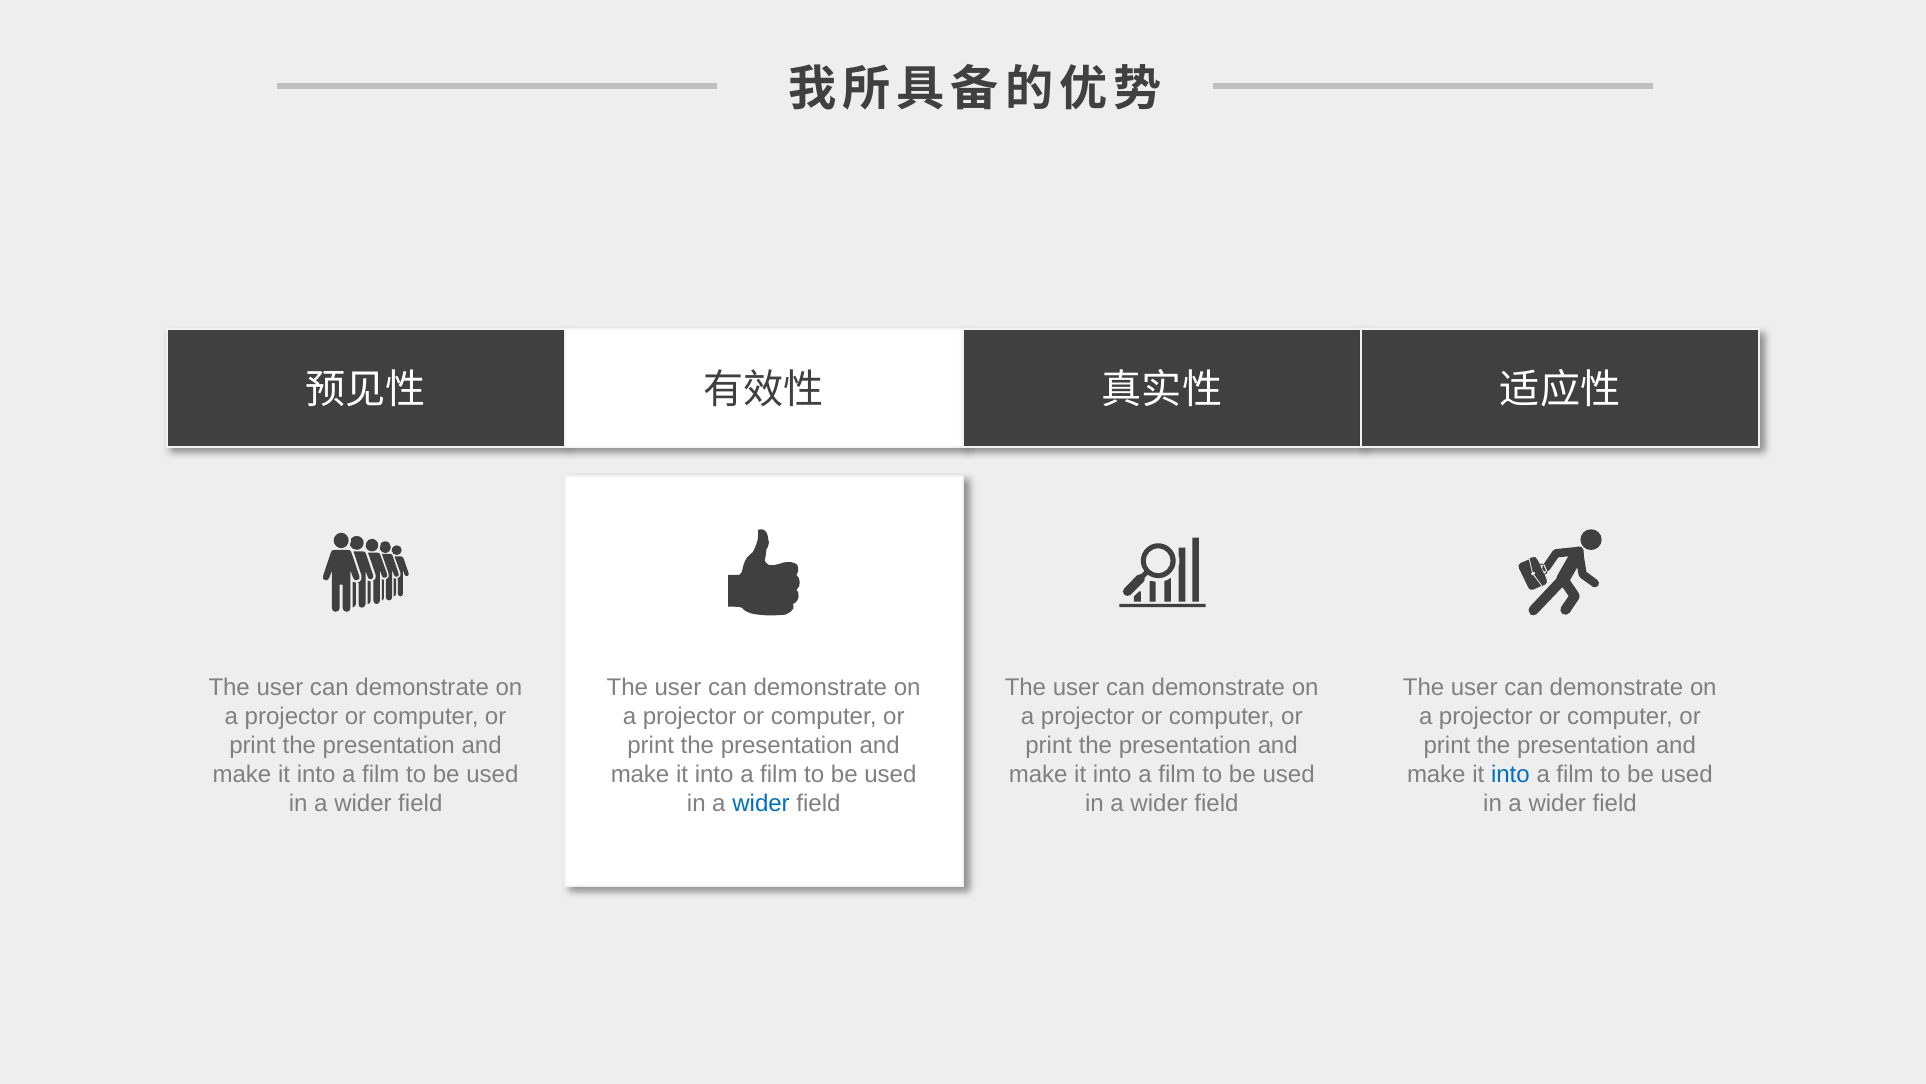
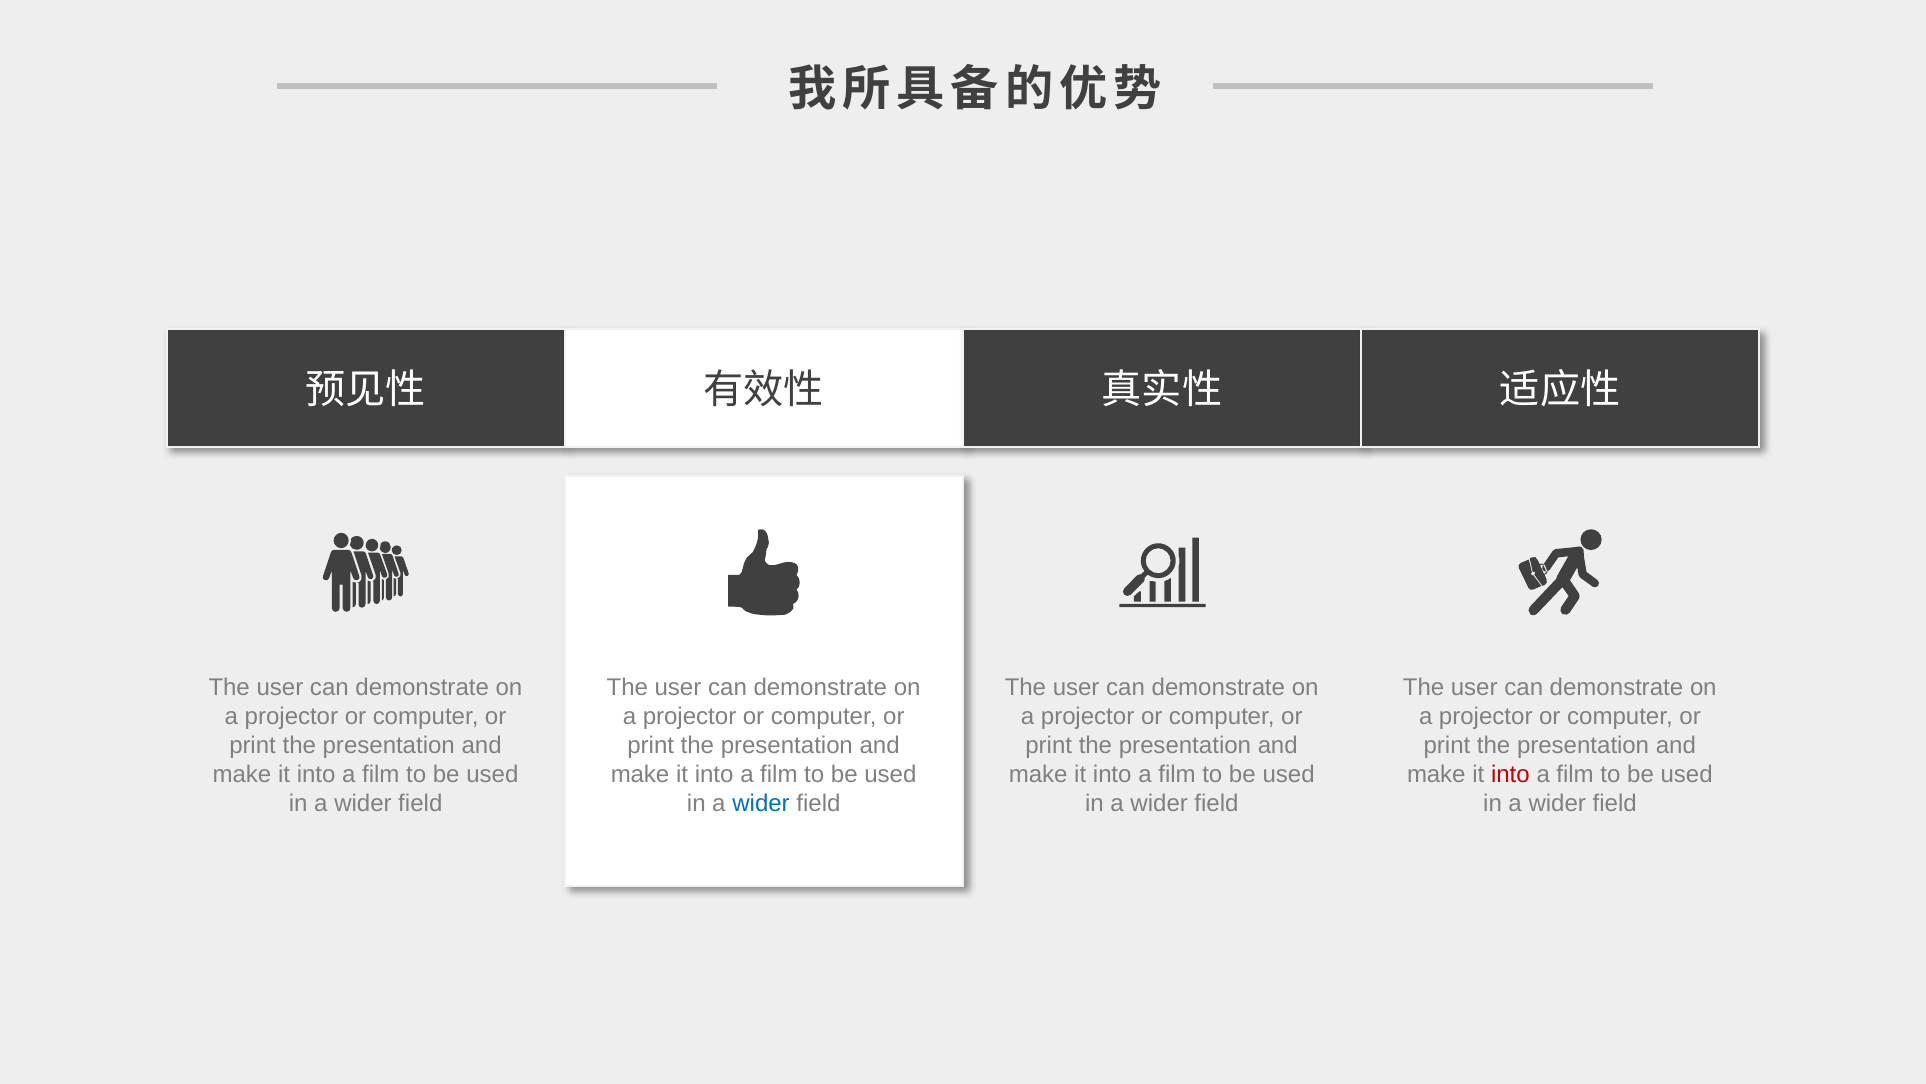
into at (1510, 774) colour: blue -> red
